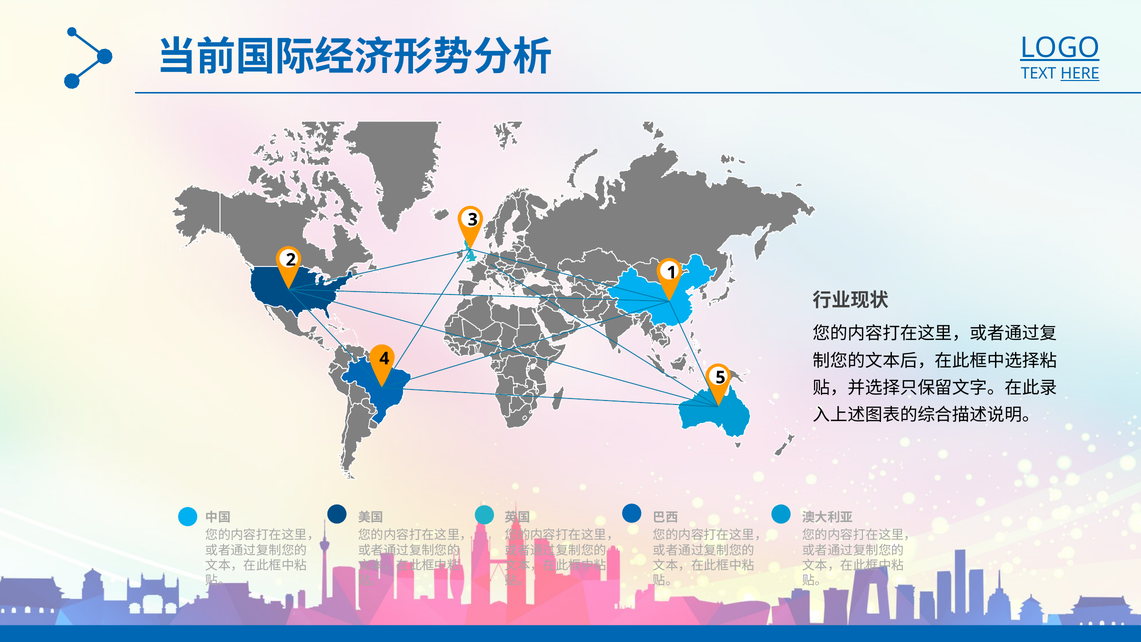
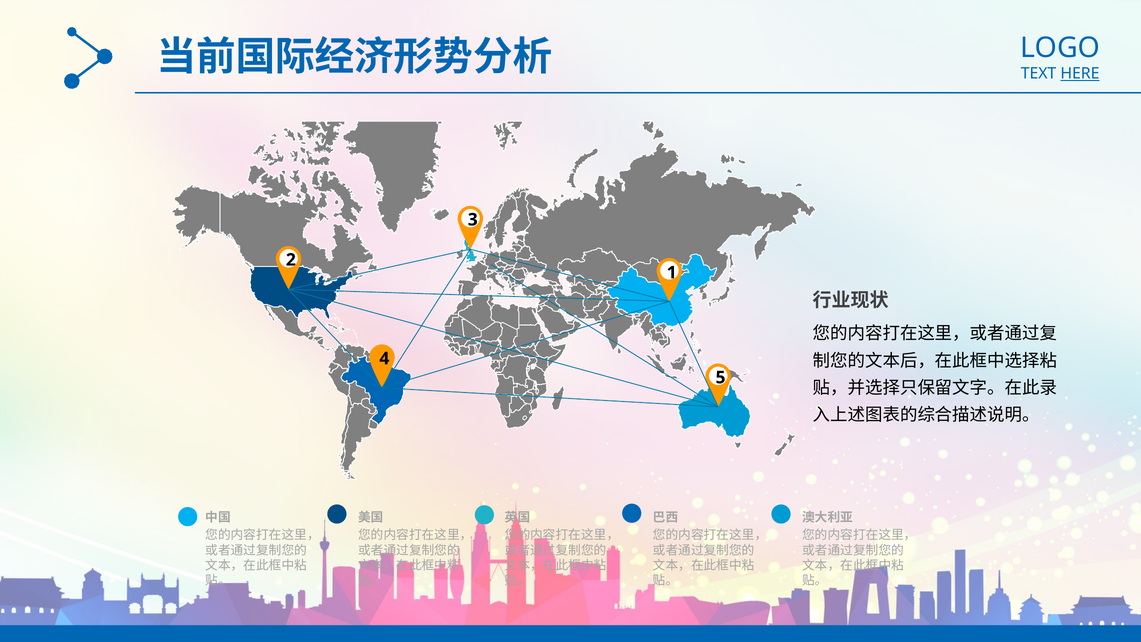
LOGO underline: present -> none
